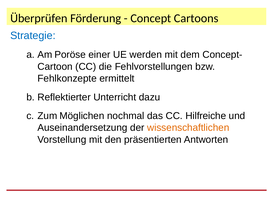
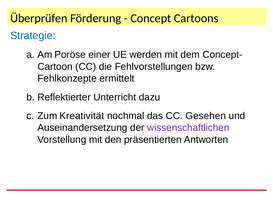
Möglichen: Möglichen -> Kreativität
Hilfreiche: Hilfreiche -> Gesehen
wissenschaftlichen colour: orange -> purple
